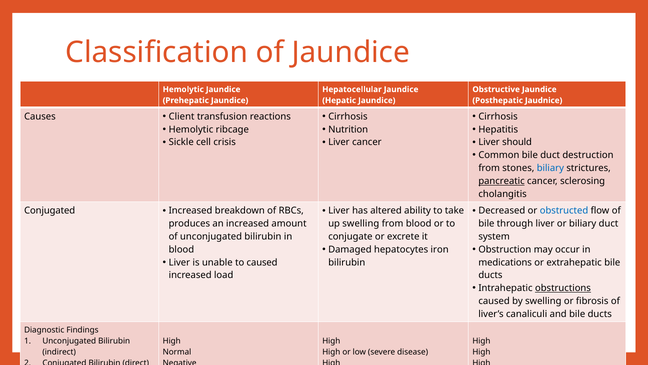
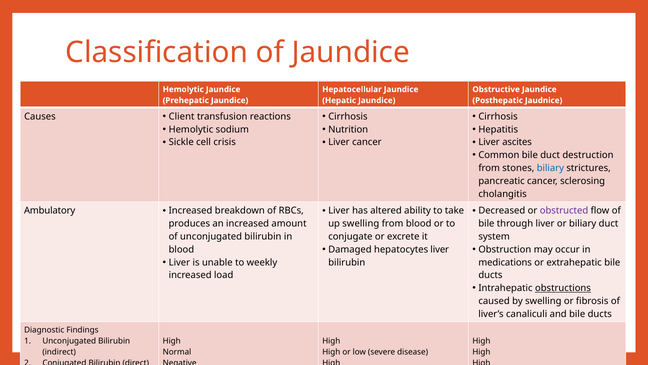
ribcage: ribcage -> sodium
should: should -> ascites
pancreatic underline: present -> none
obstructed colour: blue -> purple
Conjugated at (50, 211): Conjugated -> Ambulatory
hepatocytes iron: iron -> liver
to caused: caused -> weekly
